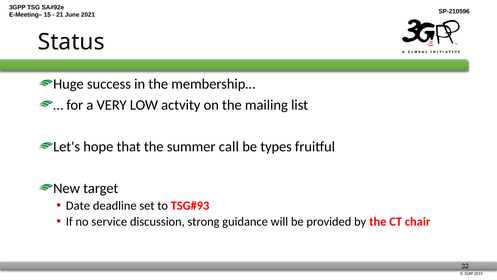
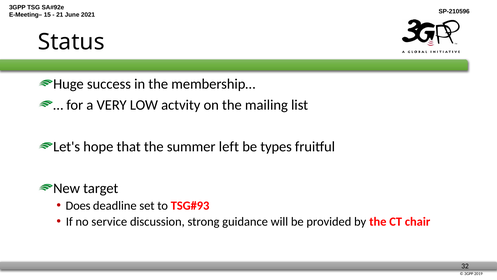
call: call -> left
Date: Date -> Does
